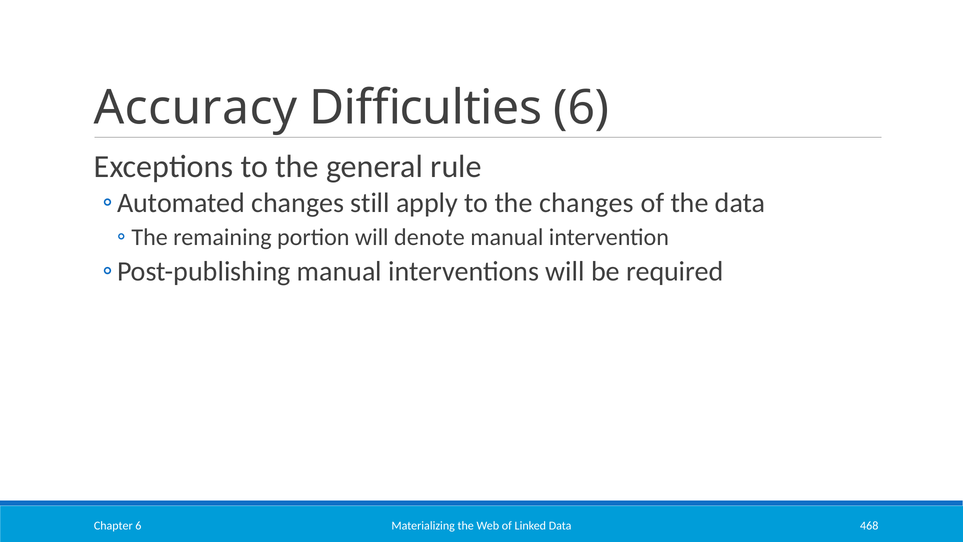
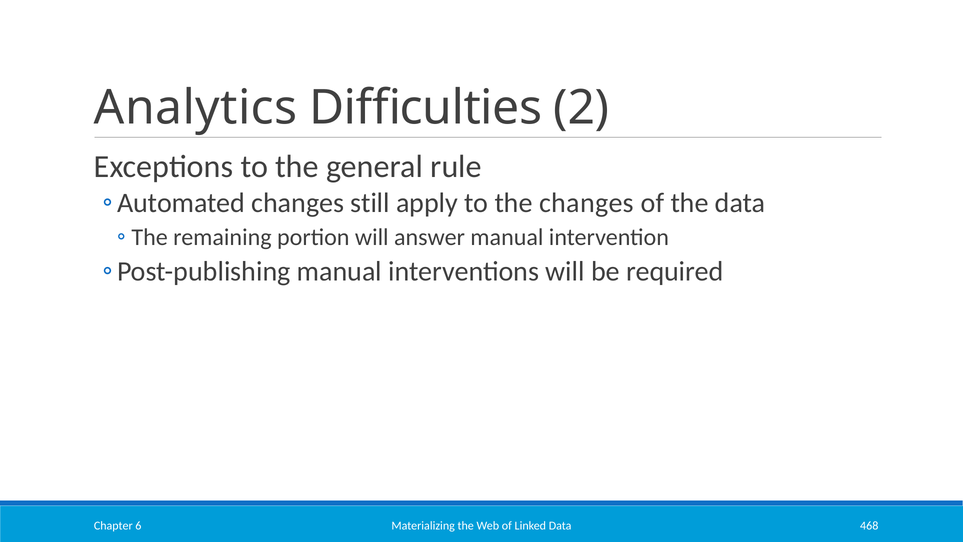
Accuracy: Accuracy -> Analytics
Difficulties 6: 6 -> 2
denote: denote -> answer
